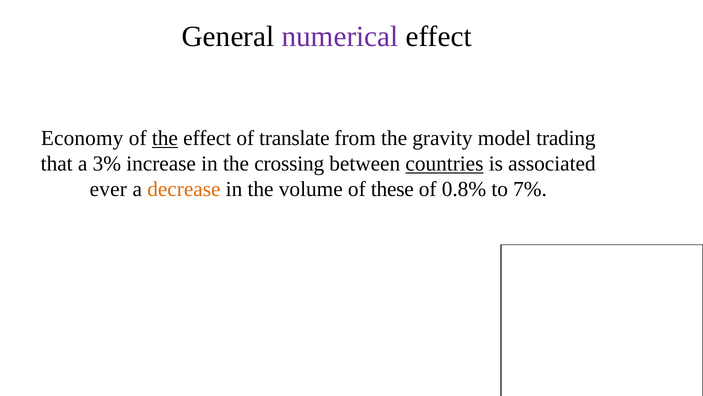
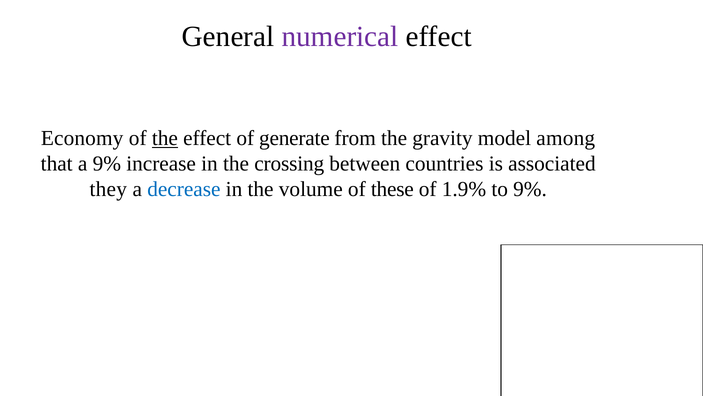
translate: translate -> generate
trading: trading -> among
a 3%: 3% -> 9%
countries underline: present -> none
ever: ever -> they
decrease colour: orange -> blue
0.8%: 0.8% -> 1.9%
to 7%: 7% -> 9%
